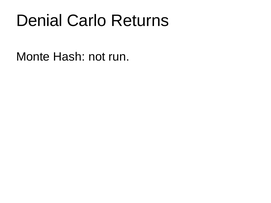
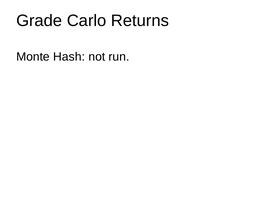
Denial: Denial -> Grade
